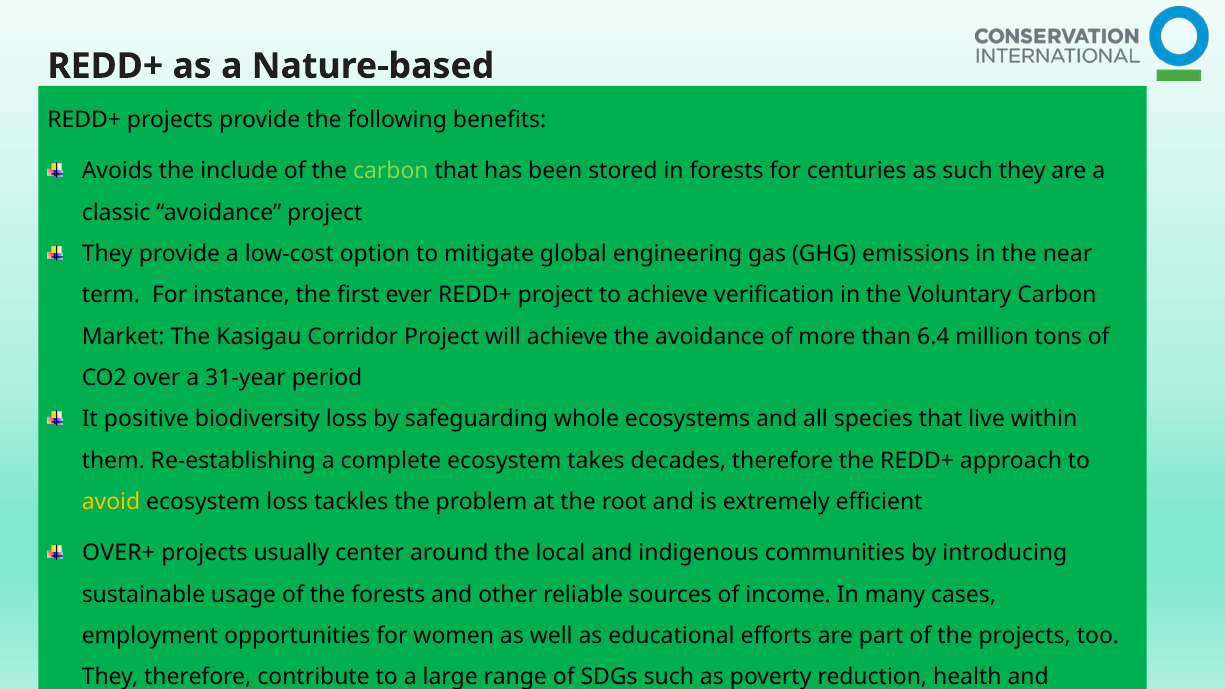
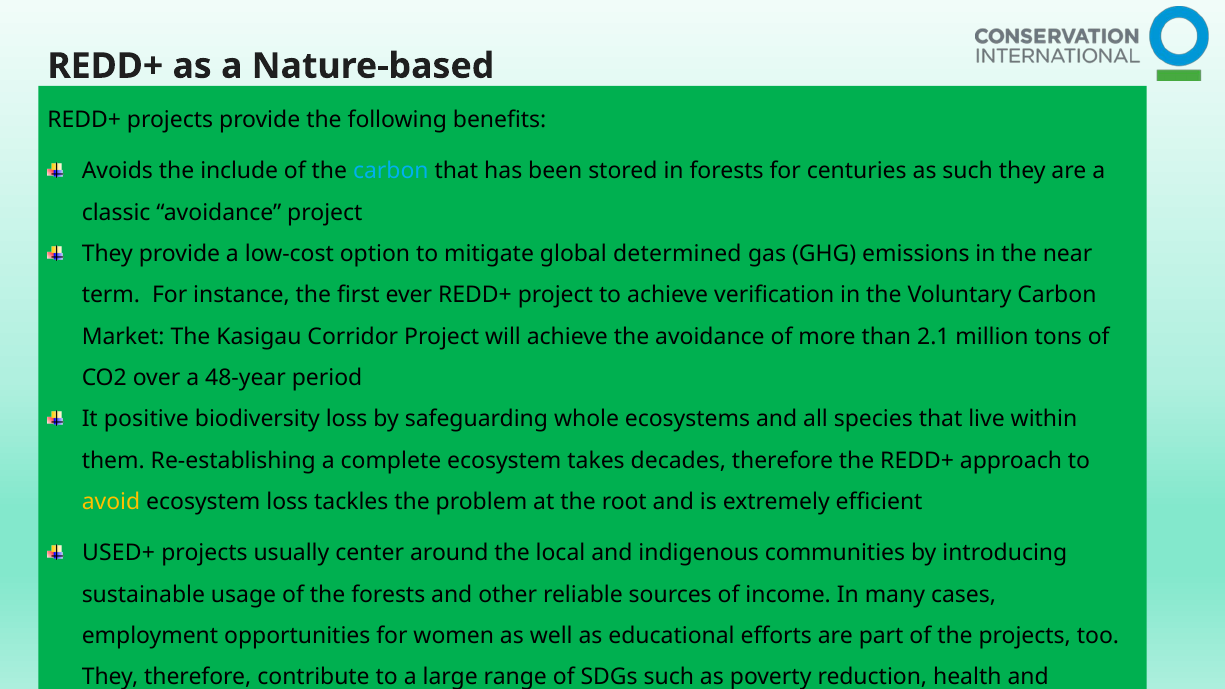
carbon at (391, 171) colour: light green -> light blue
engineering: engineering -> determined
6.4: 6.4 -> 2.1
31-year: 31-year -> 48-year
OVER+: OVER+ -> USED+
